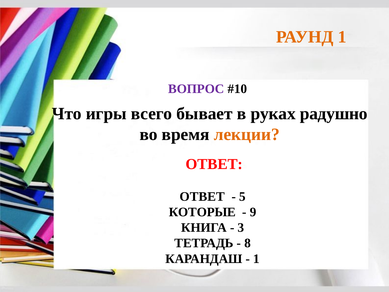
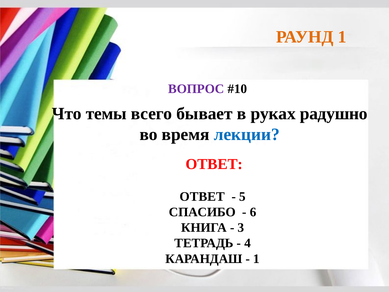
игры: игры -> темы
лекции colour: orange -> blue
КОТОРЫЕ: КОТОРЫЕ -> СПАСИБО
9: 9 -> 6
8: 8 -> 4
